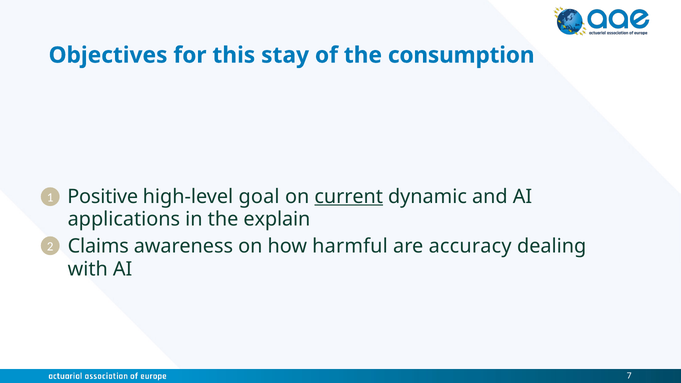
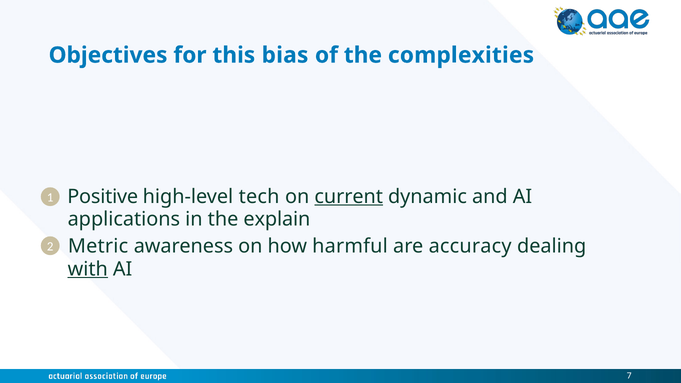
stay: stay -> bias
consumption: consumption -> complexities
goal: goal -> tech
Claims: Claims -> Metric
with underline: none -> present
